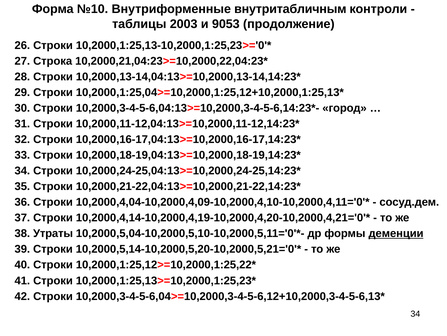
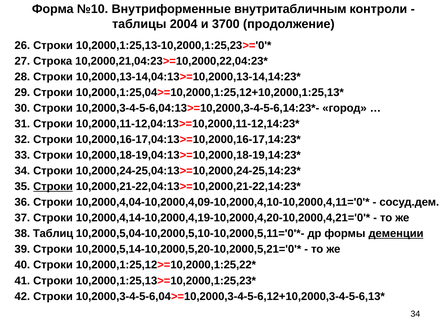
2003: 2003 -> 2004
9053: 9053 -> 3700
Строки at (53, 186) underline: none -> present
Утраты: Утраты -> Таблиц
